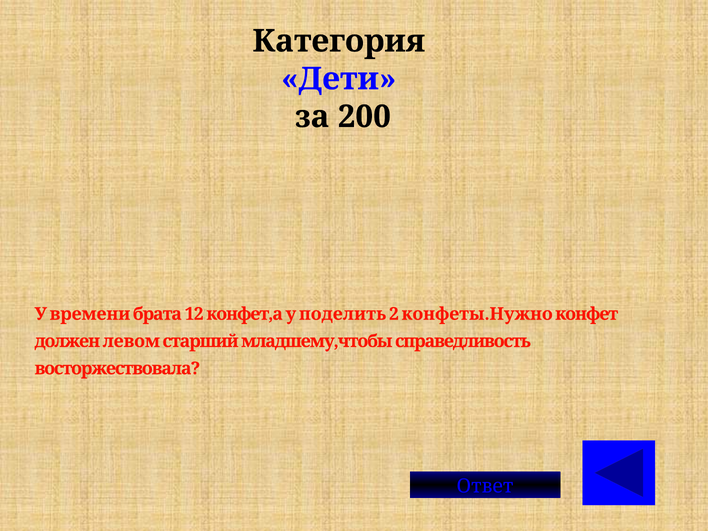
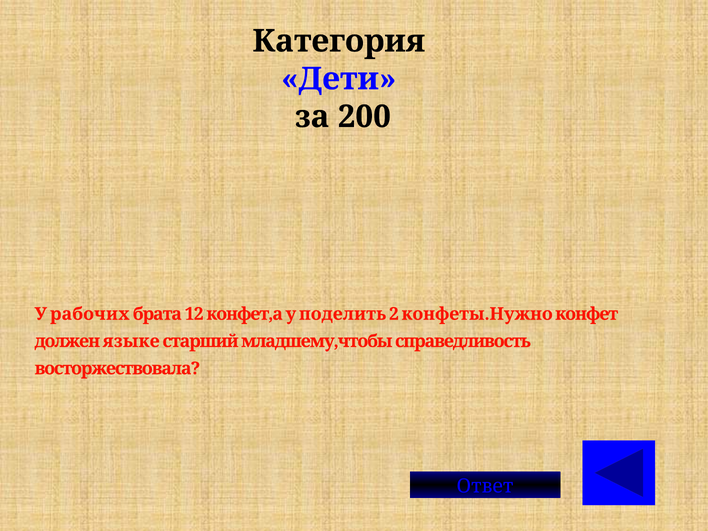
времени: времени -> рабочих
левом: левом -> языке
